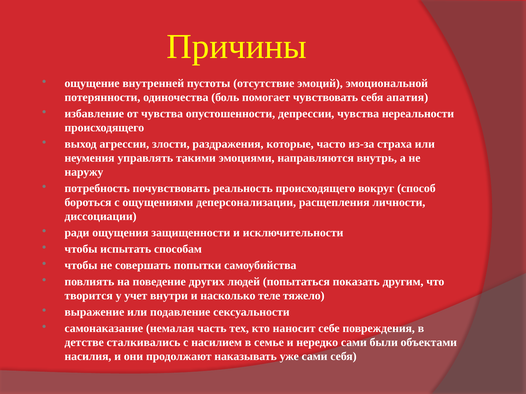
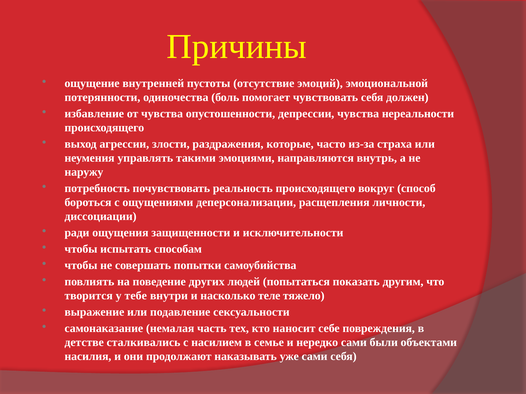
апатия: апатия -> должен
учет: учет -> тебе
